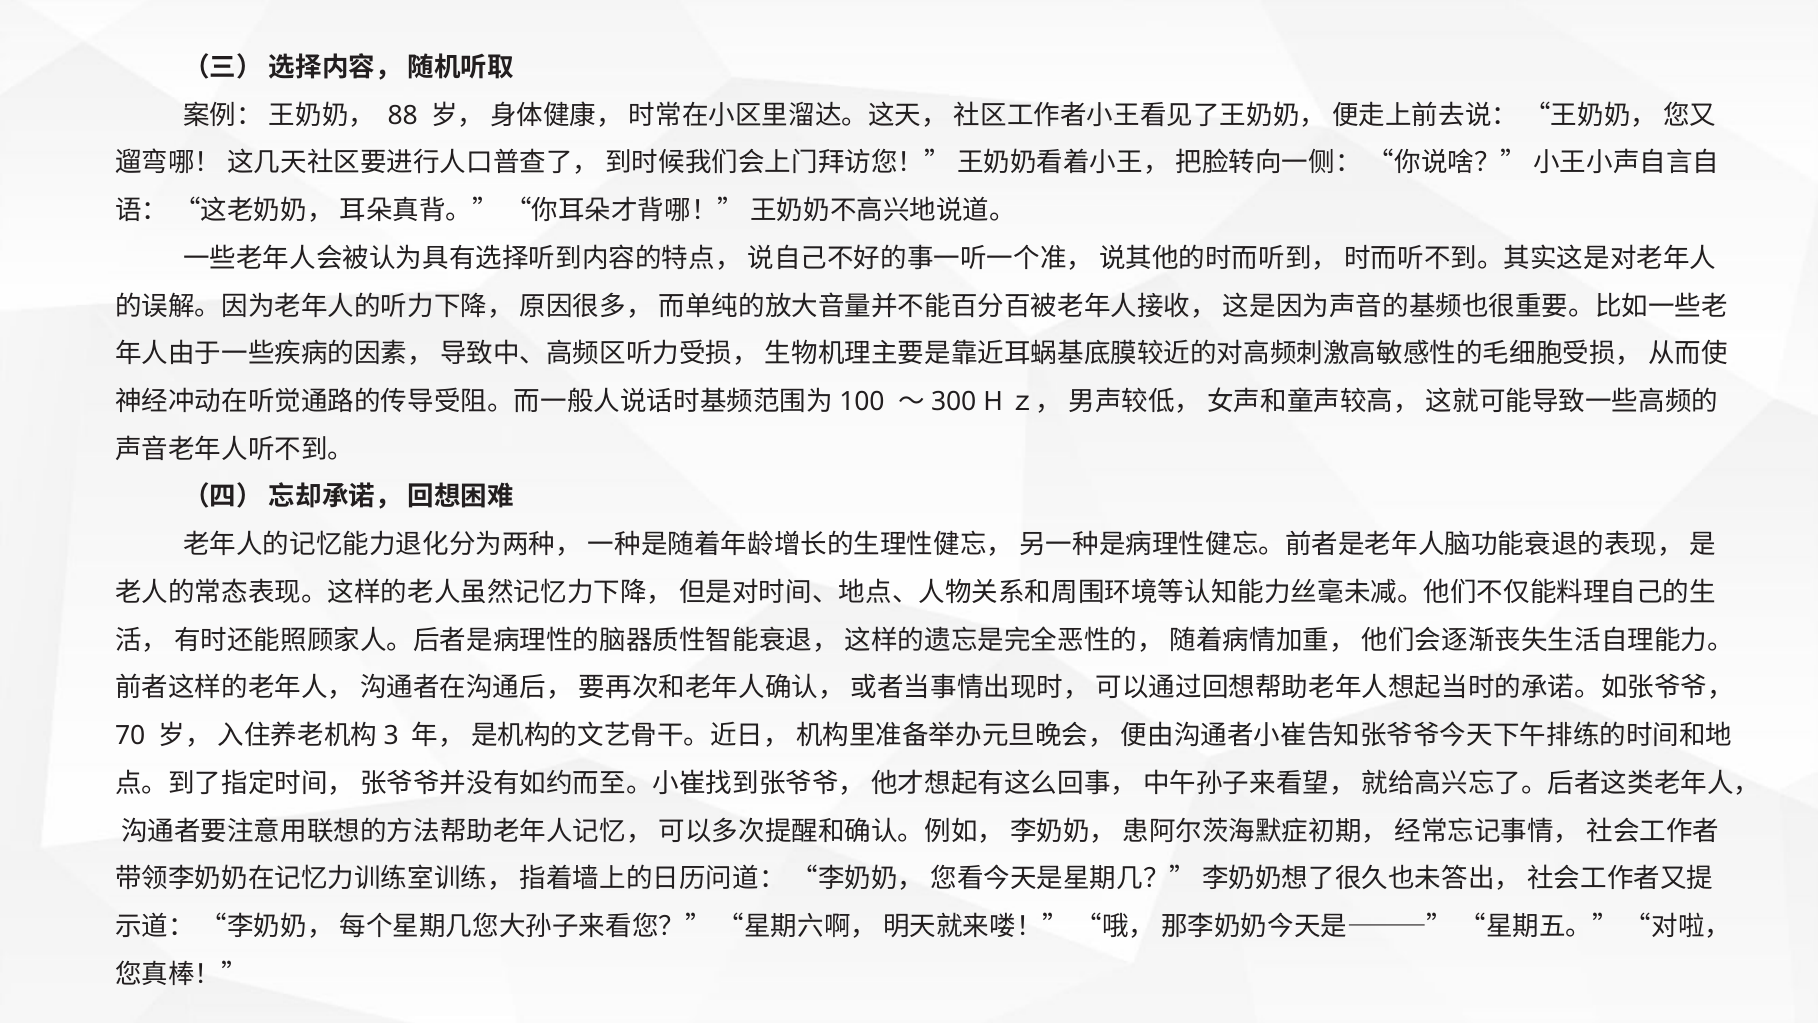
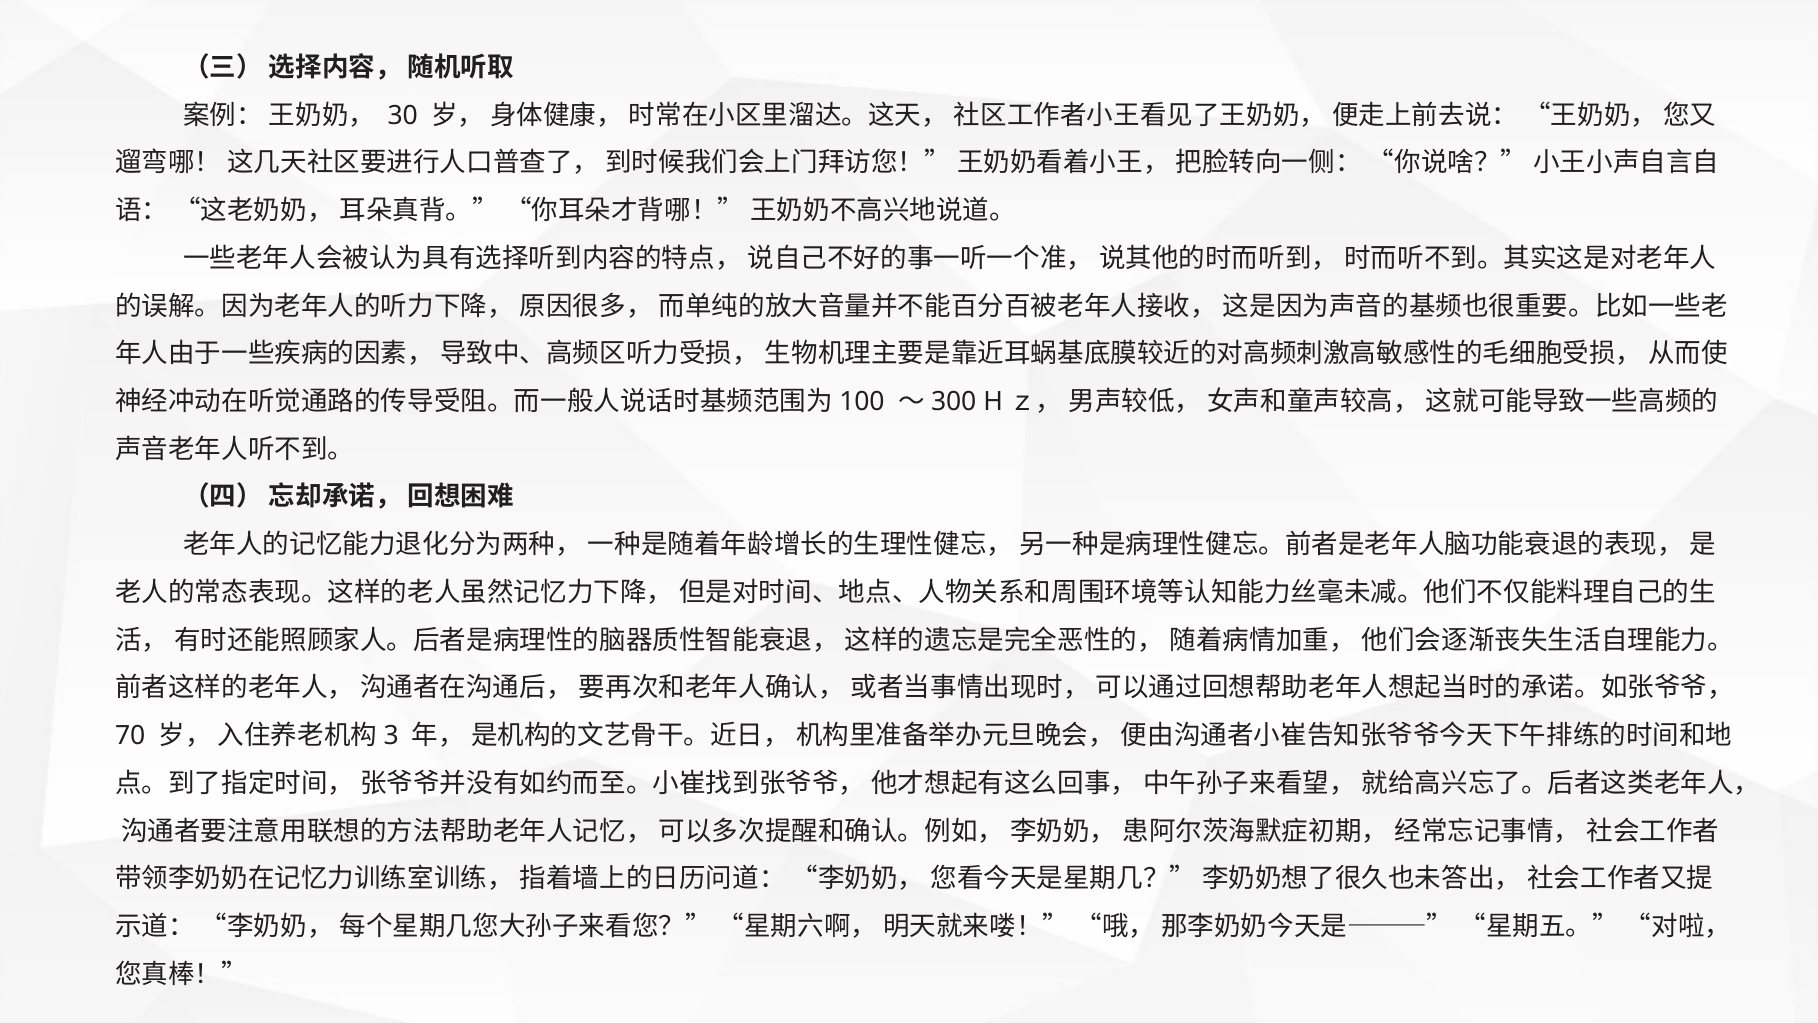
88: 88 -> 30
